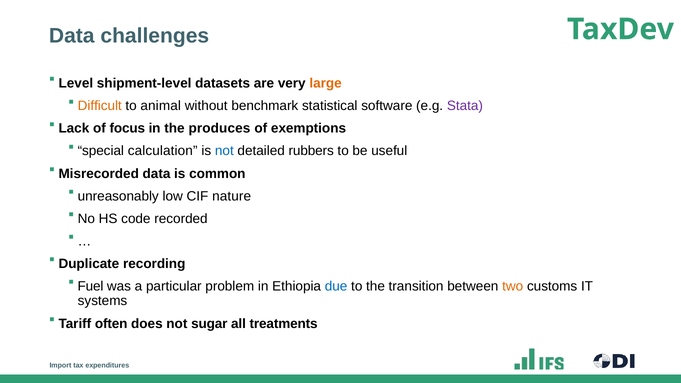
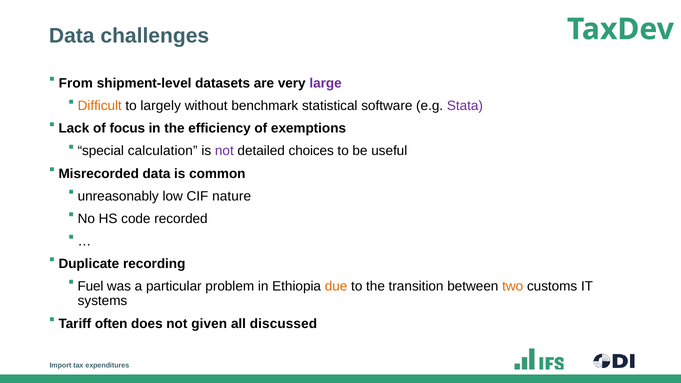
Level: Level -> From
large colour: orange -> purple
animal: animal -> largely
produces: produces -> efficiency
not at (224, 151) colour: blue -> purple
rubbers: rubbers -> choices
due colour: blue -> orange
sugar: sugar -> given
treatments: treatments -> discussed
